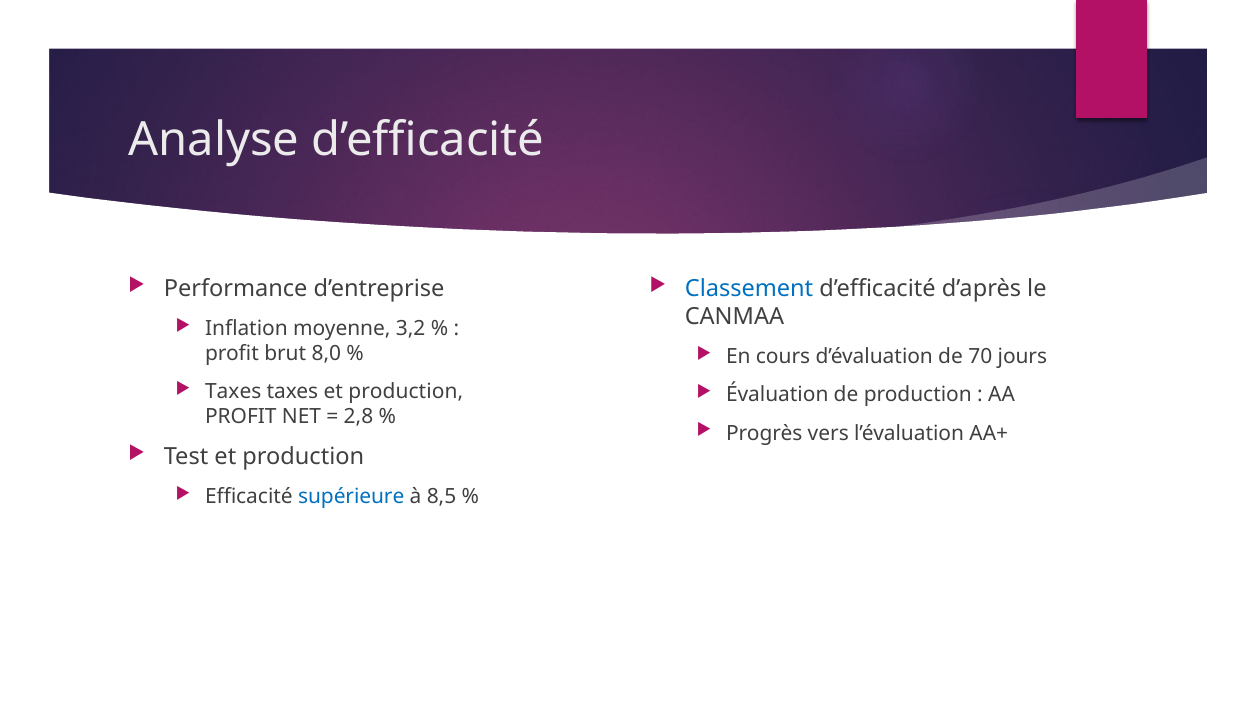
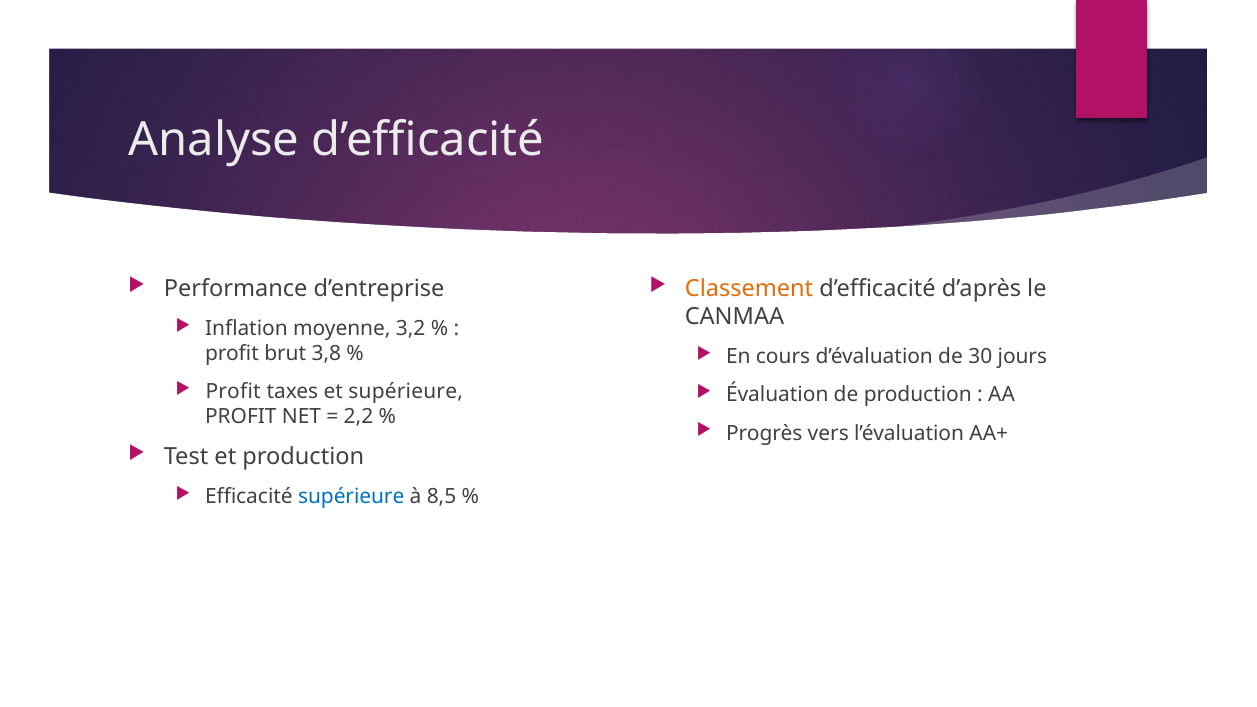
Classement colour: blue -> orange
70: 70 -> 30
8,0: 8,0 -> 3,8
Taxes at (233, 392): Taxes -> Profit
taxes et production: production -> supérieure
2,8: 2,8 -> 2,2
